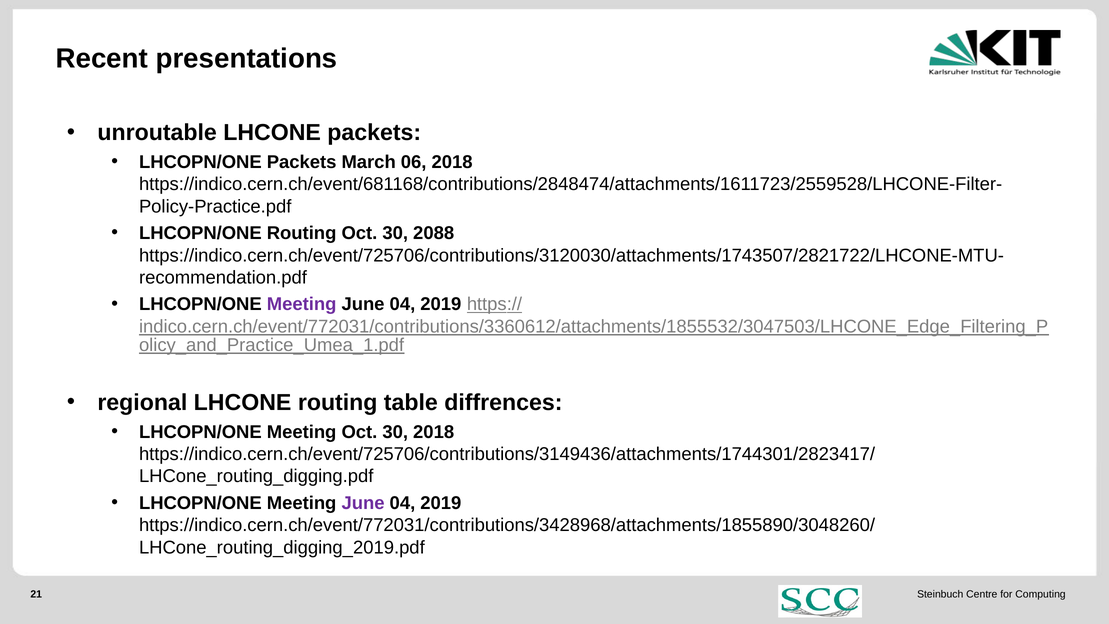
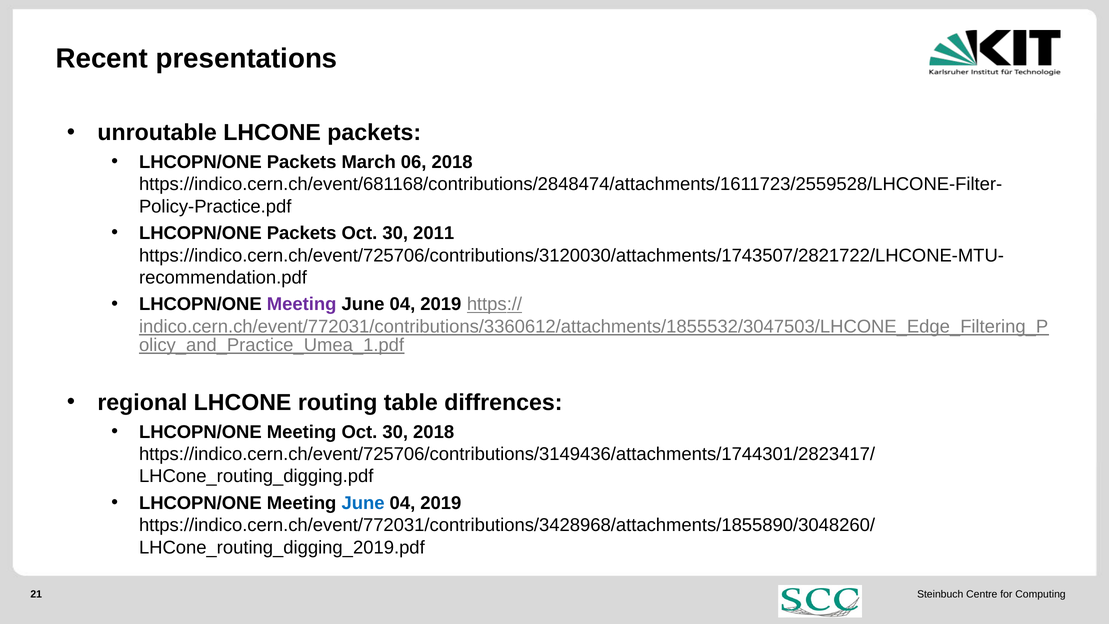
Routing at (302, 233): Routing -> Packets
2088: 2088 -> 2011
June at (363, 503) colour: purple -> blue
